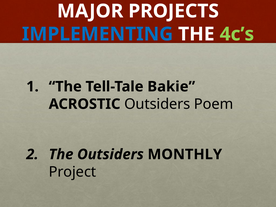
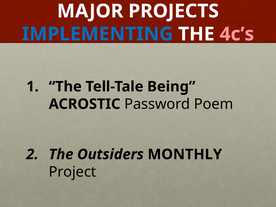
4c’s colour: light green -> pink
Bakie: Bakie -> Being
ACROSTIC Outsiders: Outsiders -> Password
